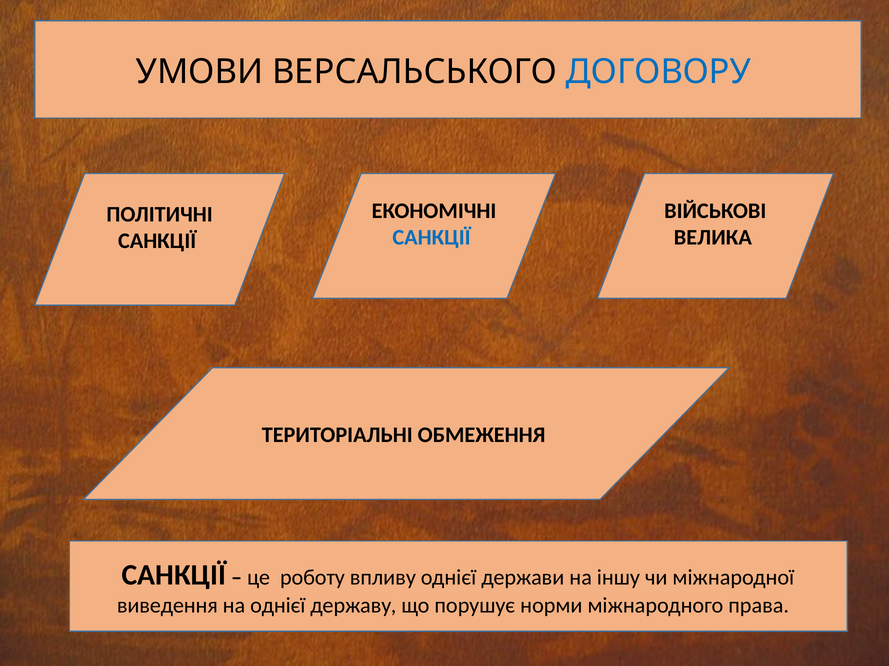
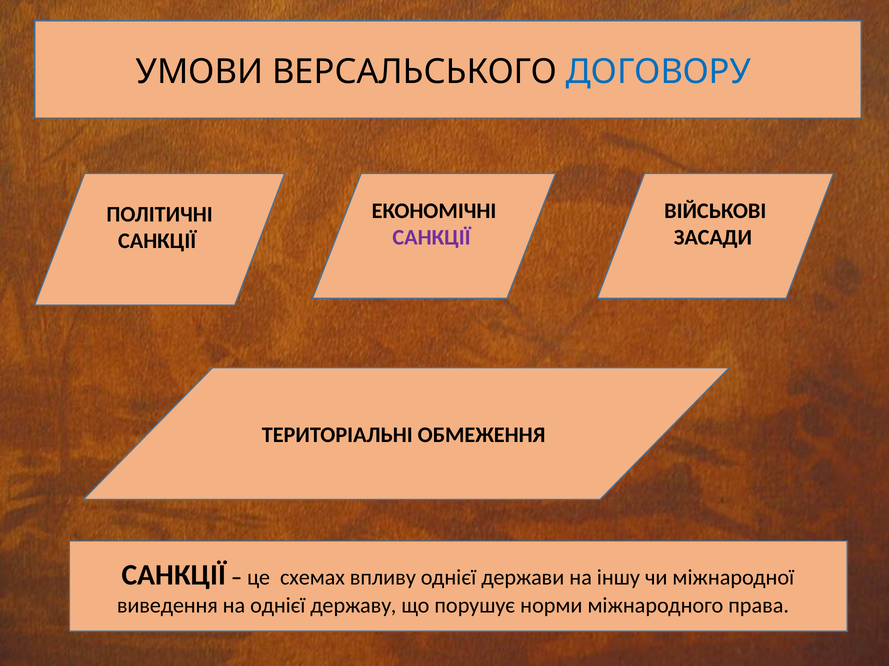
САНКЦІЇ at (432, 238) colour: blue -> purple
ВЕЛИКА: ВЕЛИКА -> ЗАСАДИ
роботу: роботу -> схемах
